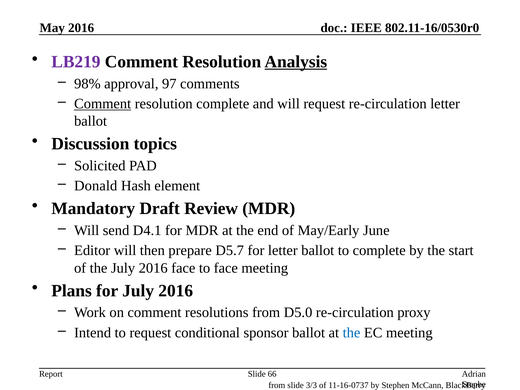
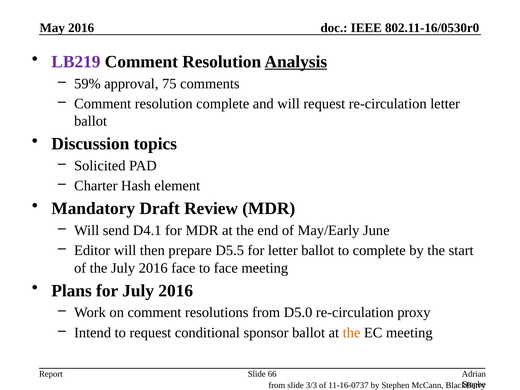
98%: 98% -> 59%
97: 97 -> 75
Comment at (103, 104) underline: present -> none
Donald: Donald -> Charter
D5.7: D5.7 -> D5.5
the at (352, 333) colour: blue -> orange
